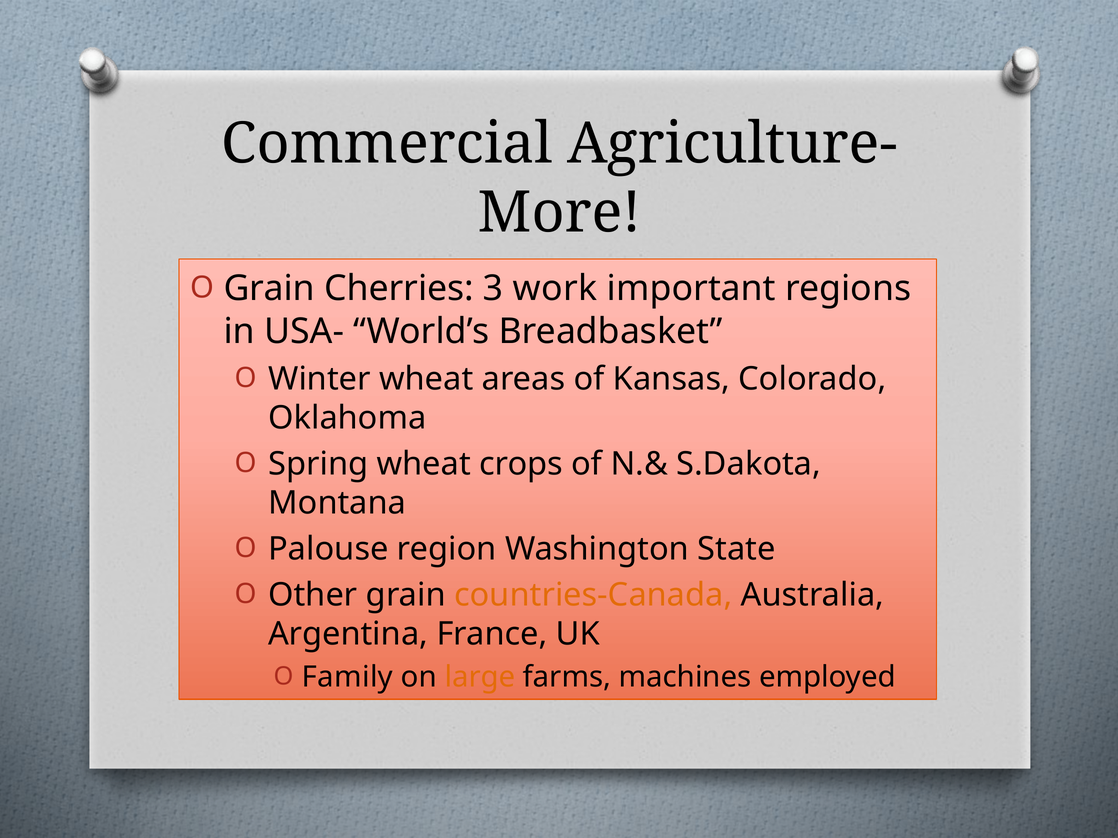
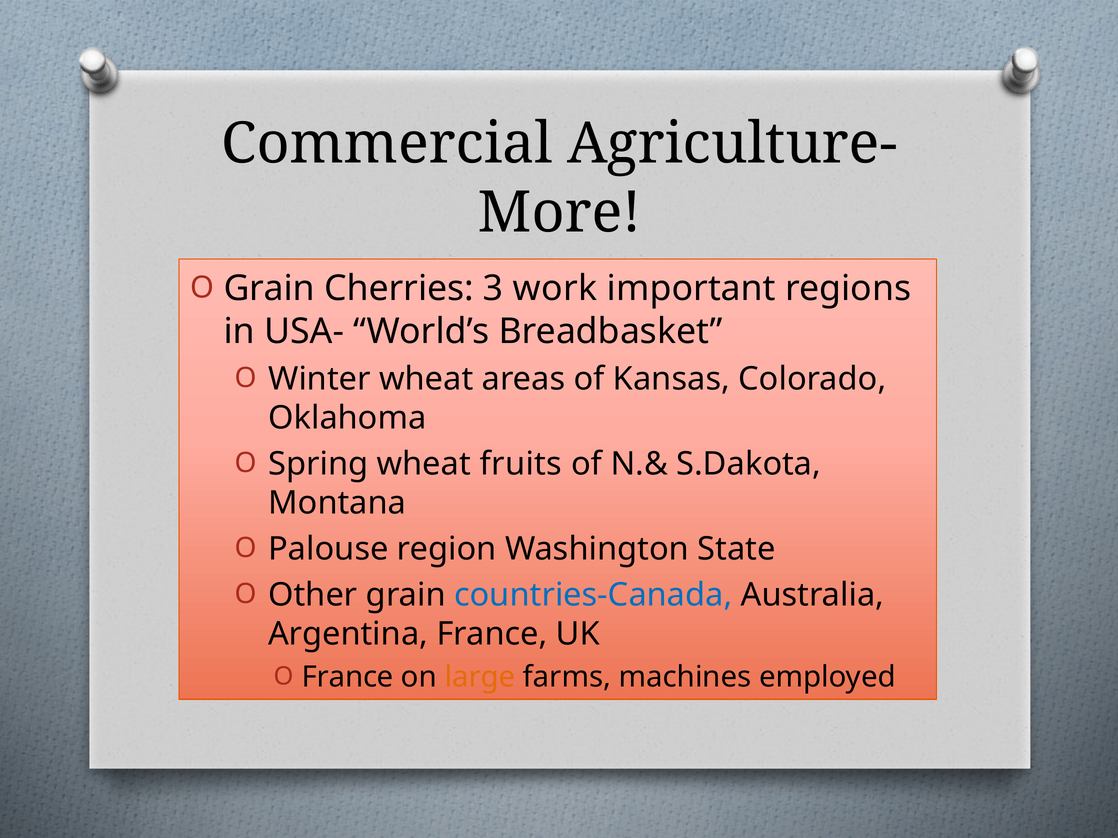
crops: crops -> fruits
countries-Canada colour: orange -> blue
Family at (347, 678): Family -> France
